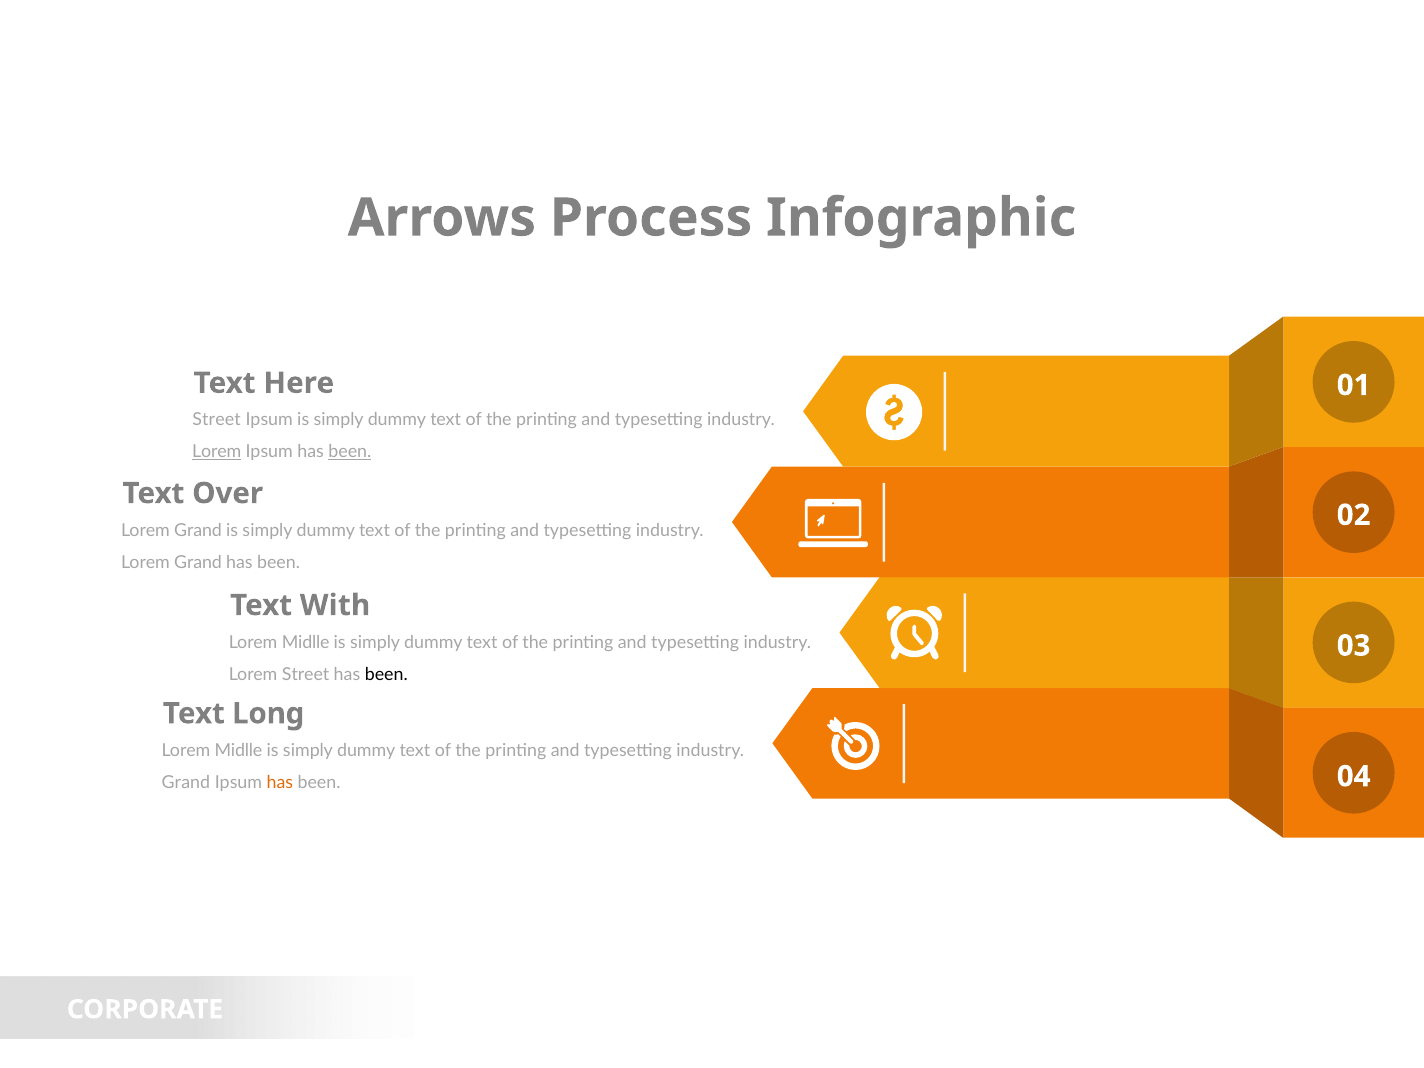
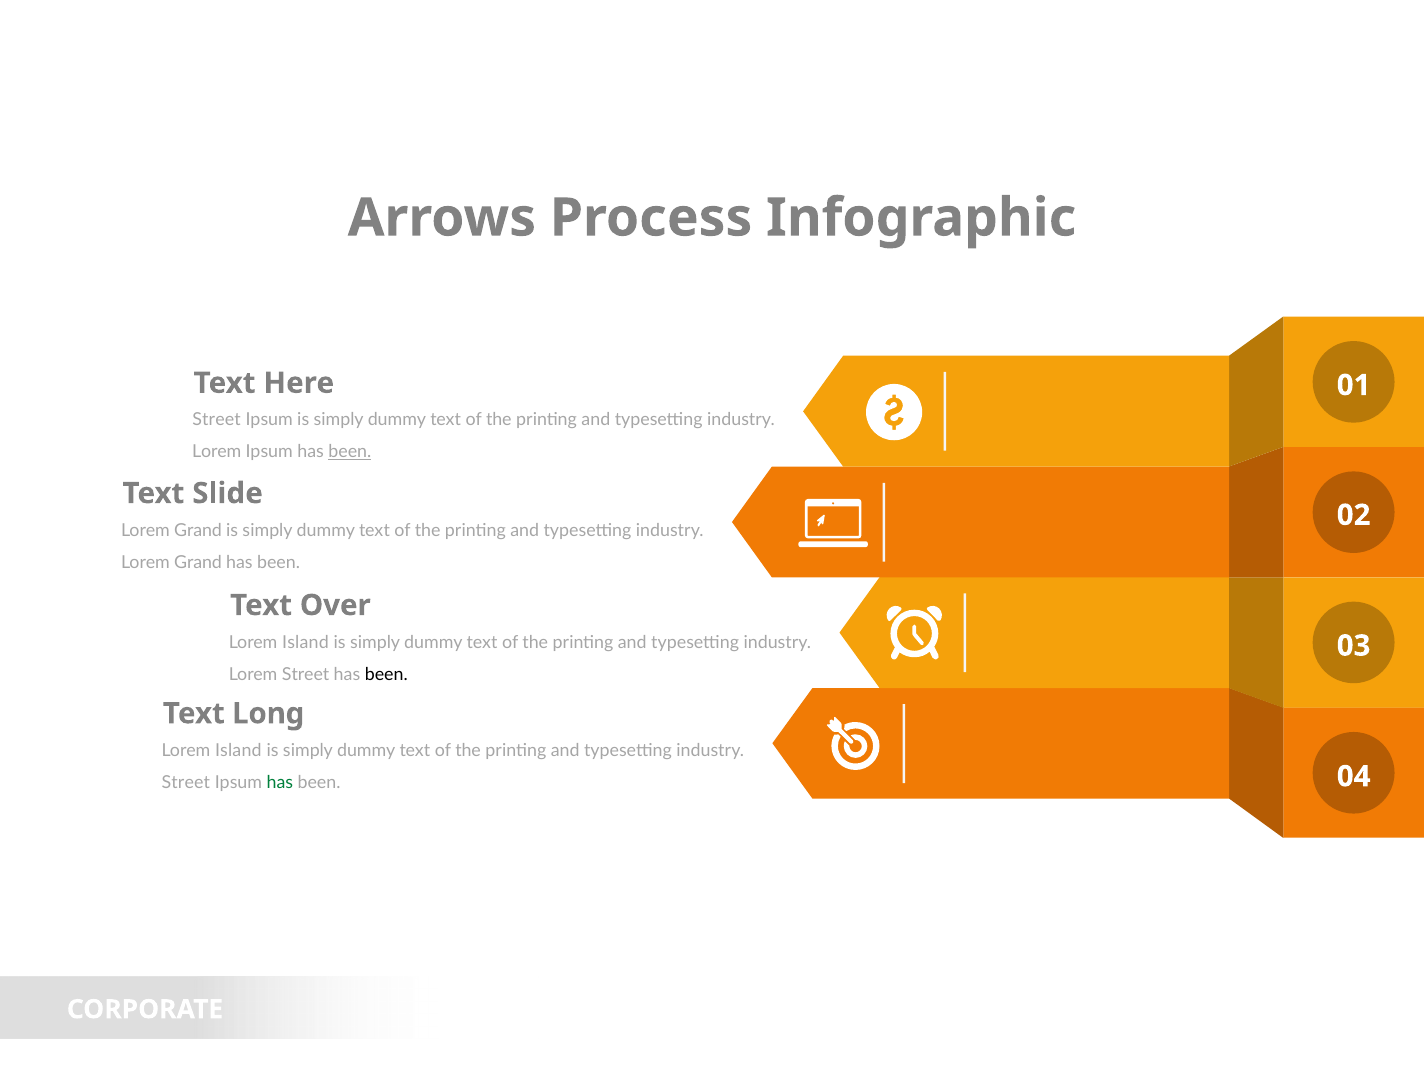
Lorem at (217, 452) underline: present -> none
Over: Over -> Slide
With: With -> Over
Midlle at (306, 642): Midlle -> Island
Midlle at (238, 750): Midlle -> Island
Grand at (186, 783): Grand -> Street
has at (280, 783) colour: orange -> green
